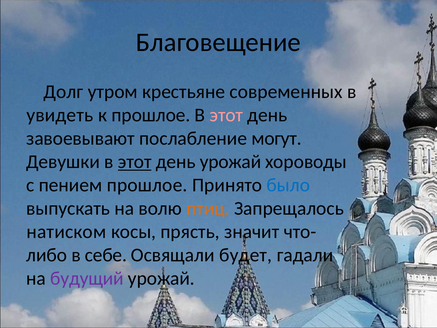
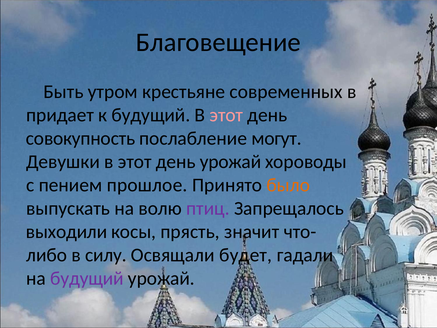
Долг: Долг -> Быть
увидеть: увидеть -> придает
к прошлое: прошлое -> будущий
завоевывают: завоевывают -> совокупность
этот at (135, 162) underline: present -> none
было colour: blue -> orange
птиц colour: orange -> purple
натиском: натиском -> выходили
себе: себе -> силу
